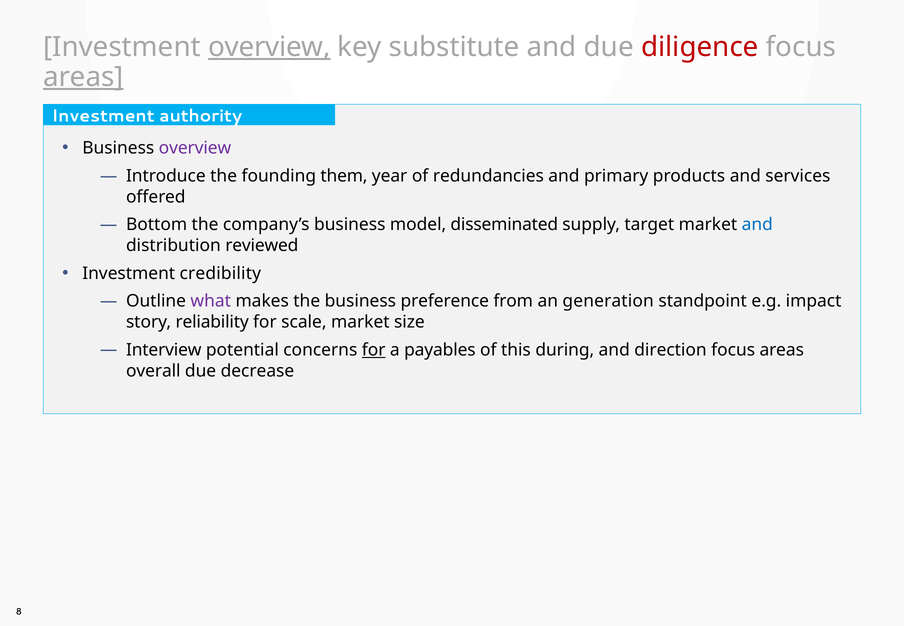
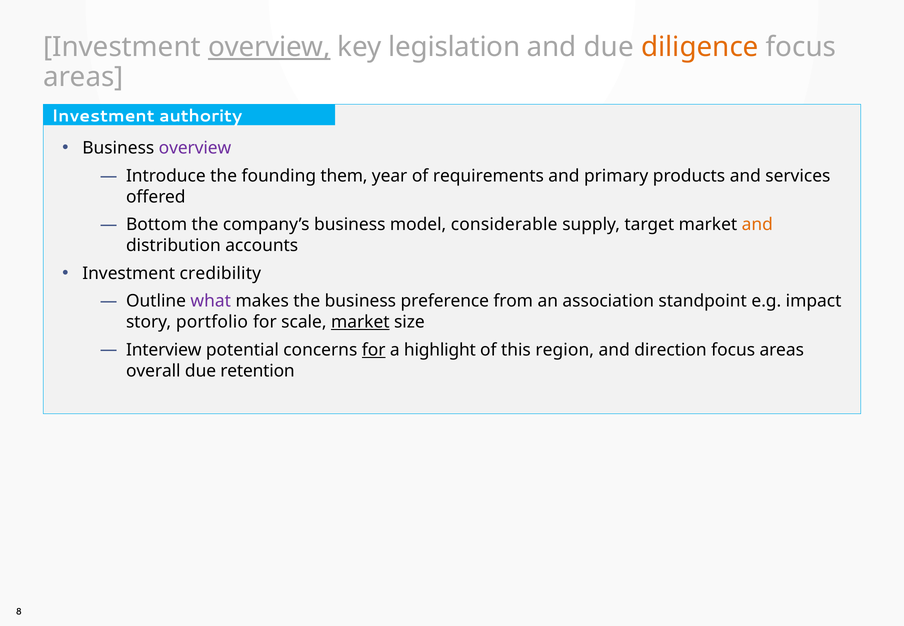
substitute: substitute -> legislation
diligence colour: red -> orange
areas at (83, 77) underline: present -> none
redundancies: redundancies -> requirements
disseminated: disseminated -> considerable
and at (757, 225) colour: blue -> orange
reviewed: reviewed -> accounts
generation: generation -> association
reliability: reliability -> portfolio
market at (360, 322) underline: none -> present
payables: payables -> highlight
during: during -> region
decrease: decrease -> retention
